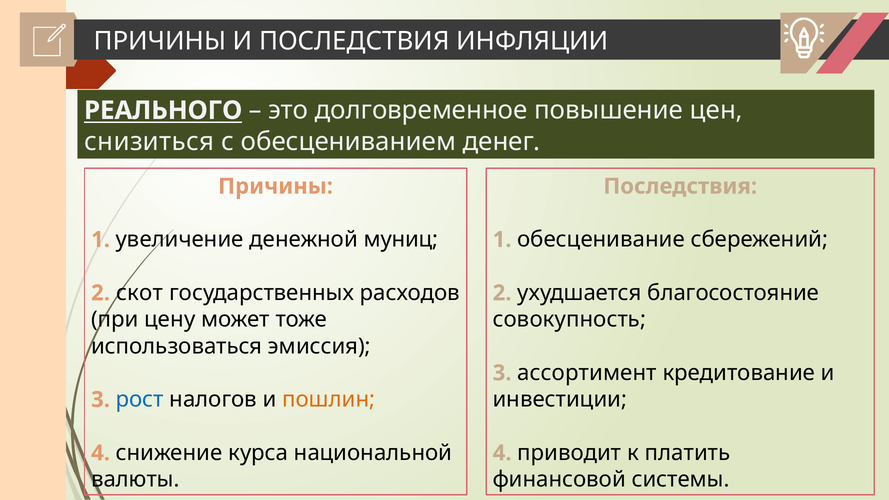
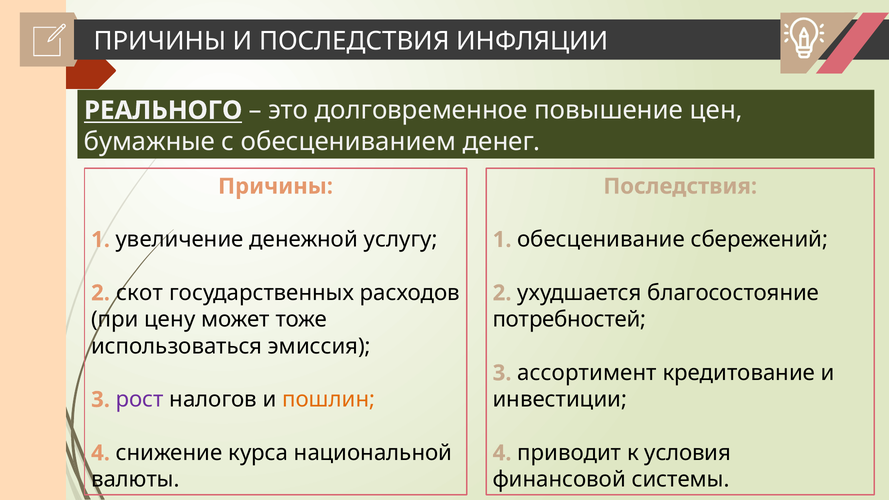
снизиться: снизиться -> бумажные
муниц: муниц -> услугу
совокупность: совокупность -> потребностей
рост colour: blue -> purple
платить: платить -> условия
